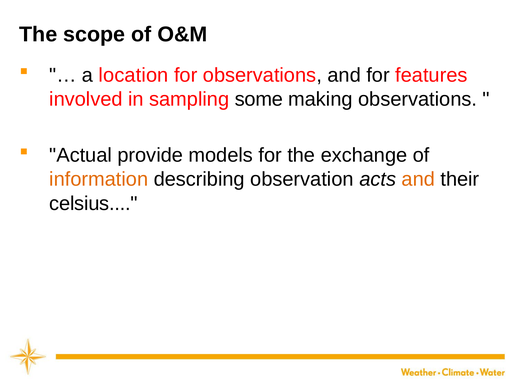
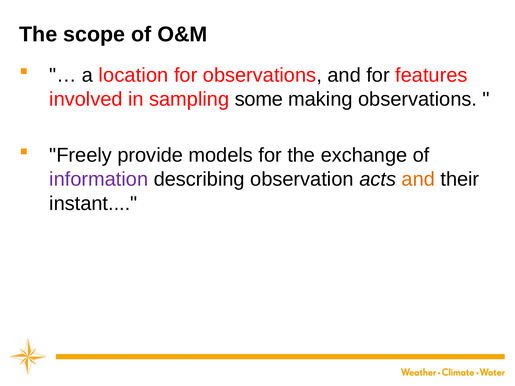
Actual: Actual -> Freely
information colour: orange -> purple
celsius: celsius -> instant
